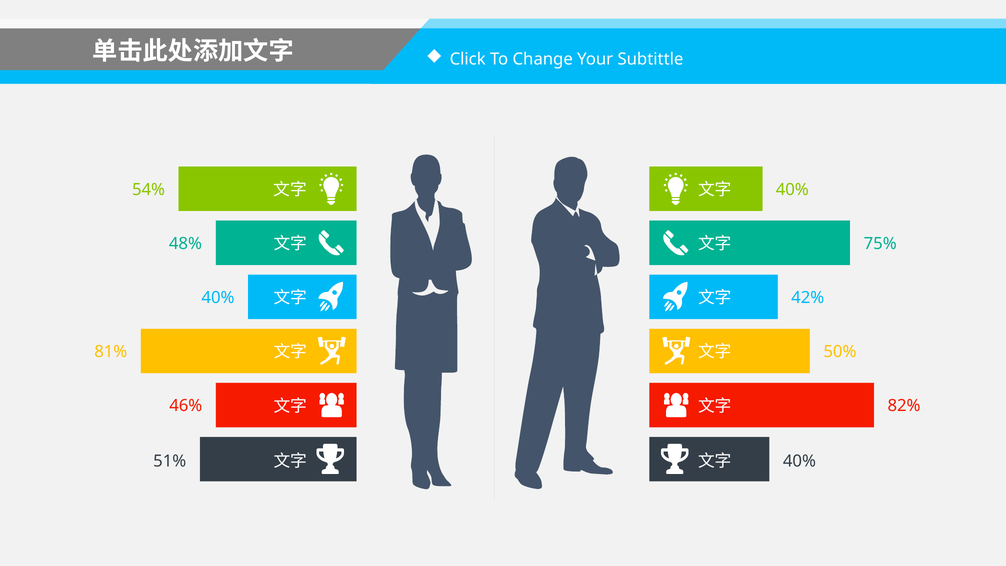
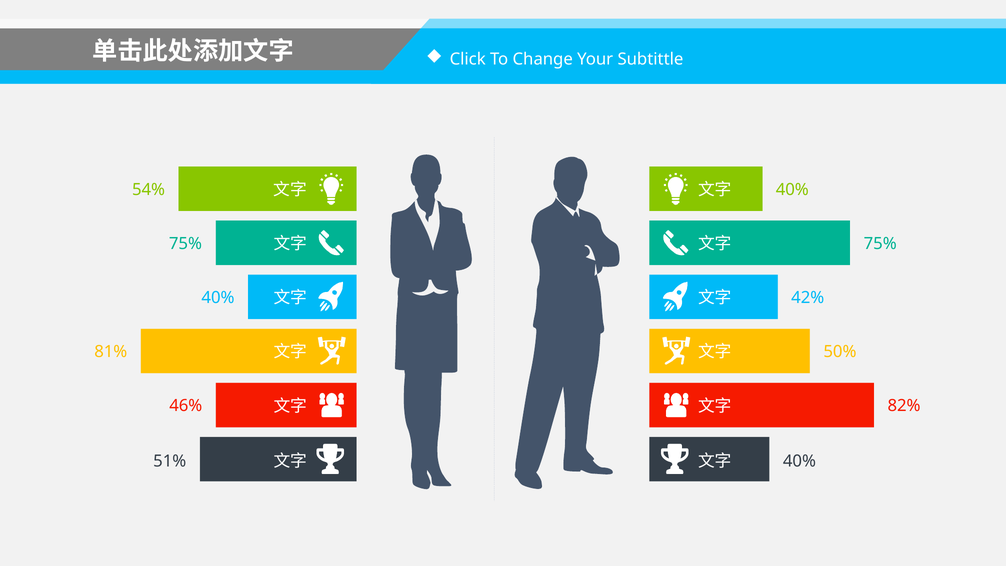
48% at (185, 244): 48% -> 75%
